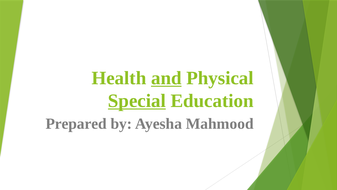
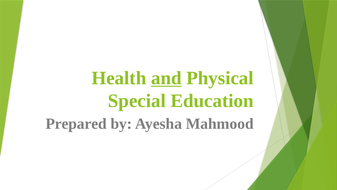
Special underline: present -> none
